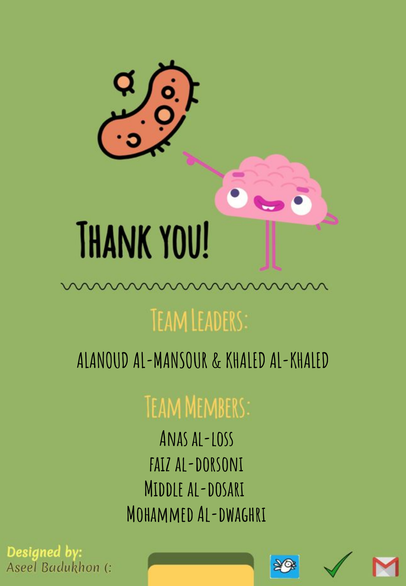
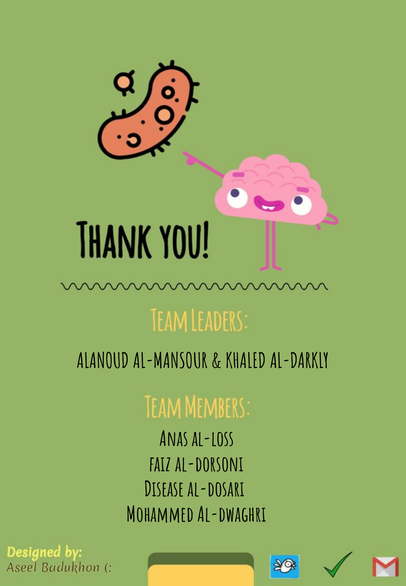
AL-KHALED: AL-KHALED -> AL-DARKLY
Middle: Middle -> Disease
